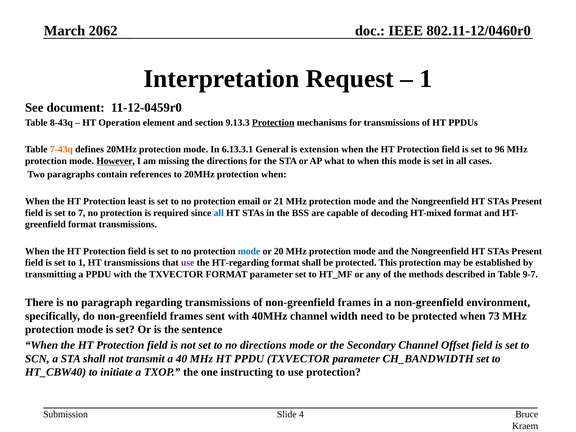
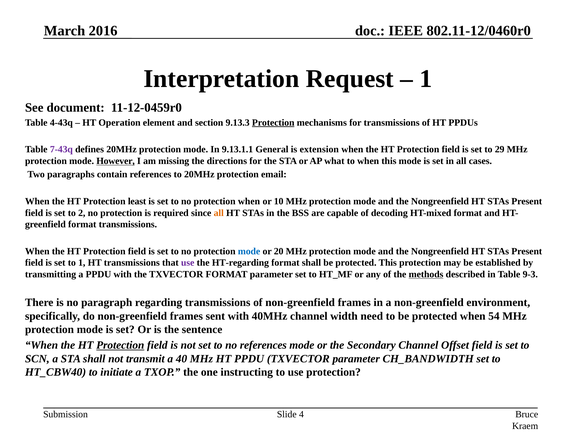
2062: 2062 -> 2016
8-43q: 8-43q -> 4-43q
7-43q colour: orange -> purple
6.13.3.1: 6.13.3.1 -> 9.13.1.1
96: 96 -> 29
protection when: when -> email
protection email: email -> when
21: 21 -> 10
7: 7 -> 2
all at (219, 213) colour: blue -> orange
methods underline: none -> present
9-7: 9-7 -> 9-3
73: 73 -> 54
Protection at (120, 345) underline: none -> present
no directions: directions -> references
